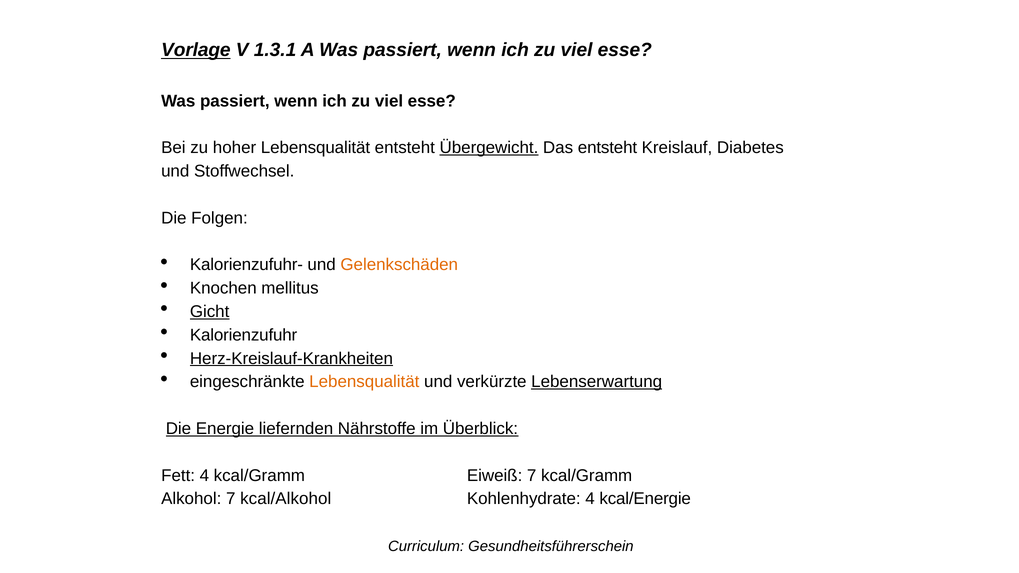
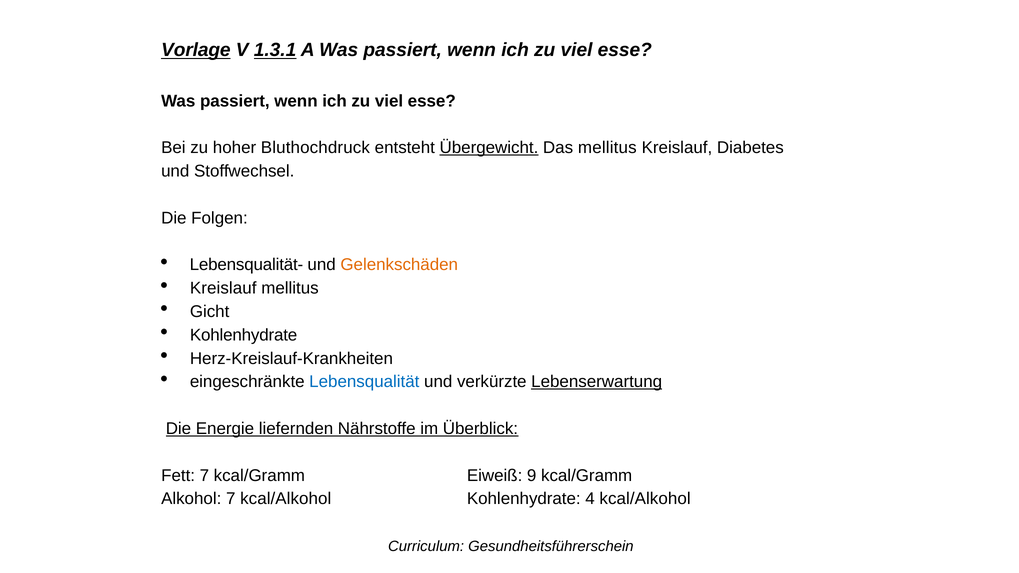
1.3.1 underline: none -> present
hoher Lebensqualität: Lebensqualität -> Bluthochdruck
Das entsteht: entsteht -> mellitus
Kalorienzufuhr-: Kalorienzufuhr- -> Lebensqualität-
Knochen at (223, 288): Knochen -> Kreislauf
Gicht underline: present -> none
Kalorienzufuhr at (244, 335): Kalorienzufuhr -> Kohlenhydrate
Herz-Kreislauf-Krankheiten underline: present -> none
Lebensqualität at (364, 382) colour: orange -> blue
Fett 4: 4 -> 7
Eiweiß 7: 7 -> 9
4 kcal/Energie: kcal/Energie -> kcal/Alkohol
